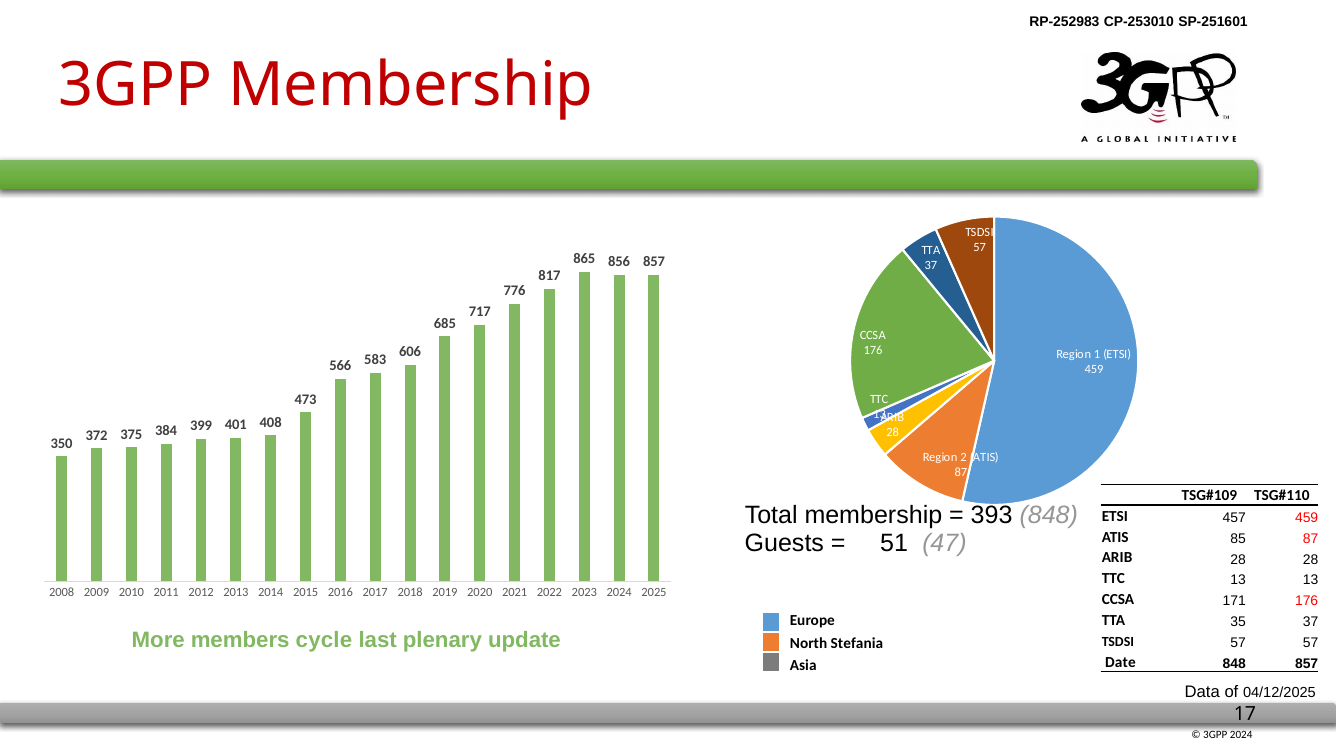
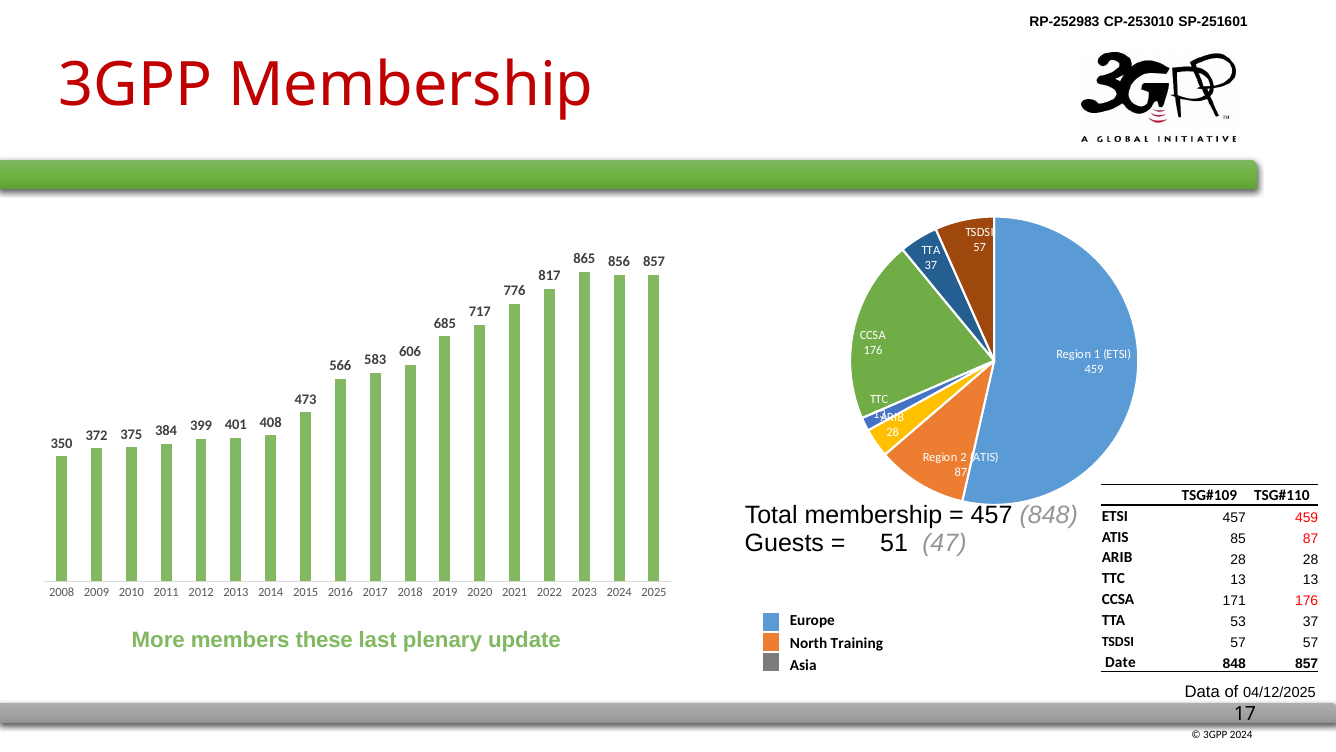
393 at (992, 515): 393 -> 457
35: 35 -> 53
cycle: cycle -> these
Stefania: Stefania -> Training
